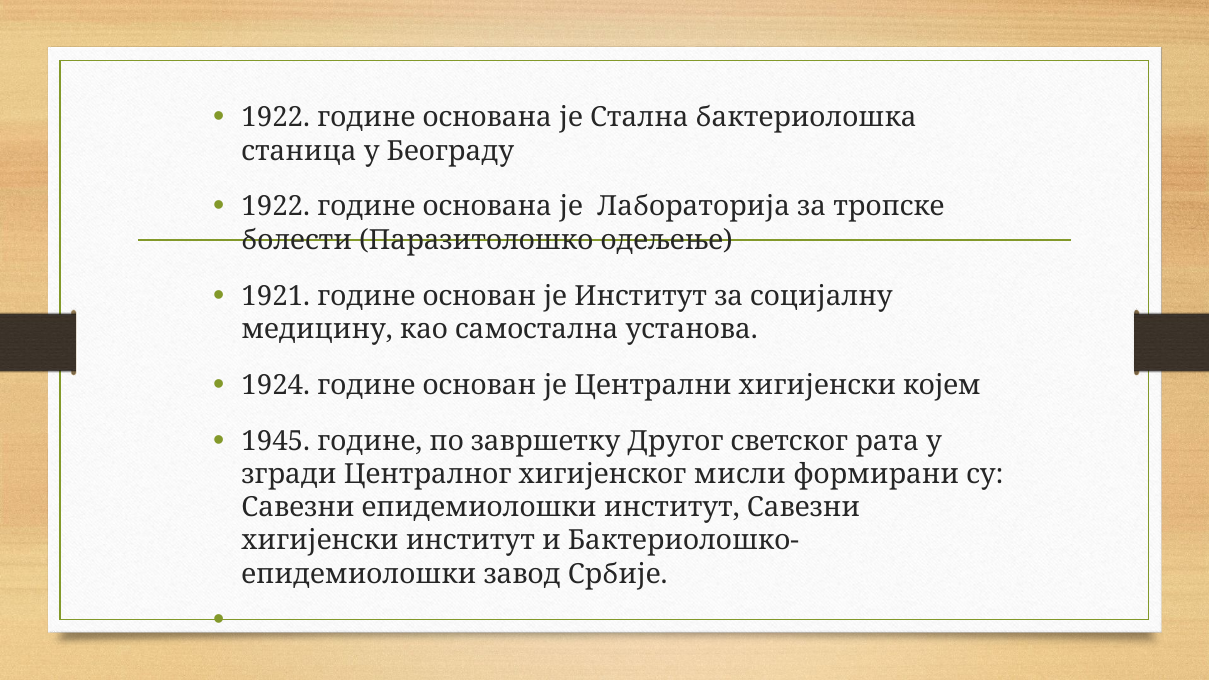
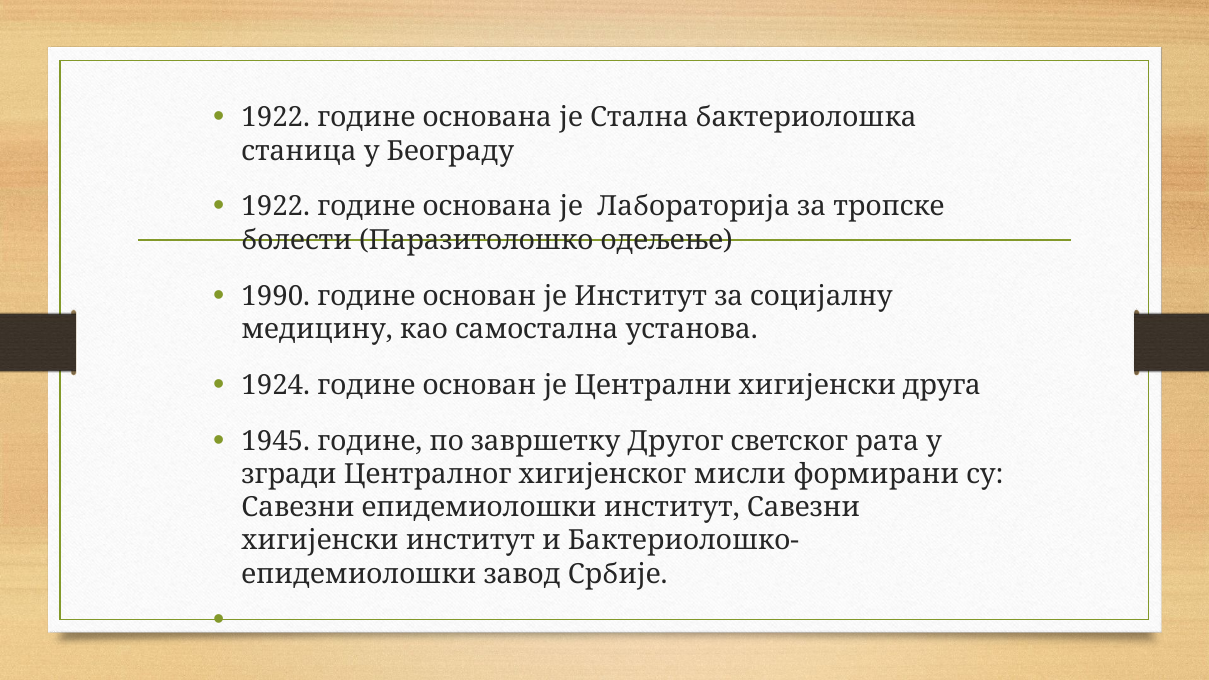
1921: 1921 -> 1990
којем: којем -> друга
